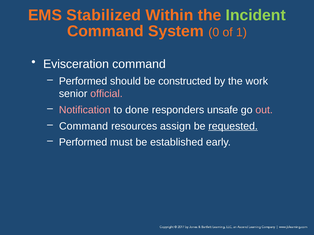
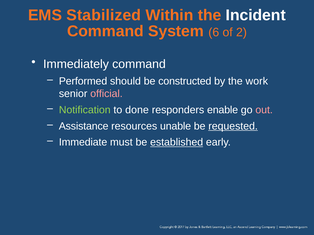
Incident colour: light green -> white
0: 0 -> 6
1: 1 -> 2
Evisceration: Evisceration -> Immediately
Notification colour: pink -> light green
unsafe: unsafe -> enable
Command at (84, 126): Command -> Assistance
assign: assign -> unable
Performed at (83, 143): Performed -> Immediate
established underline: none -> present
